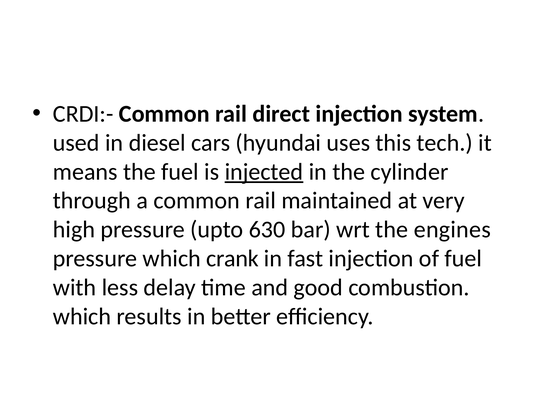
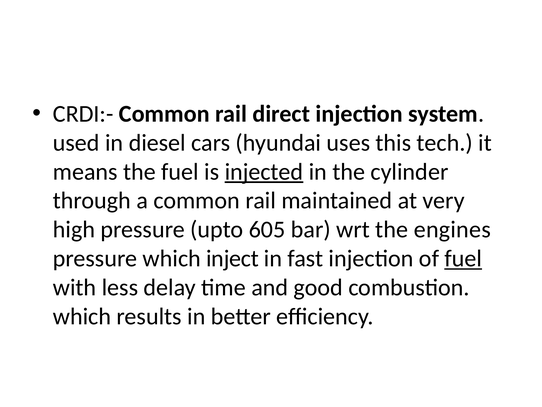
630: 630 -> 605
crank: crank -> inject
fuel at (463, 258) underline: none -> present
